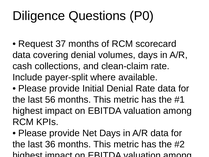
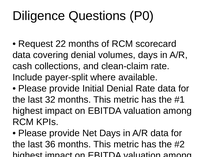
37: 37 -> 22
56: 56 -> 32
